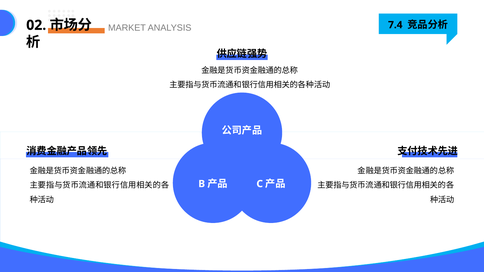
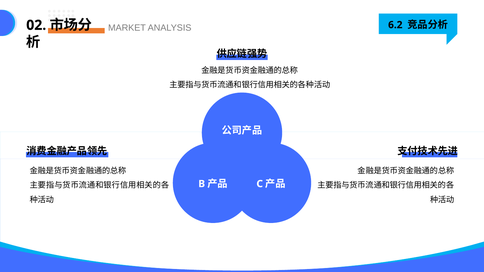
7.4: 7.4 -> 6.2
